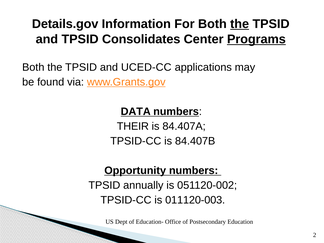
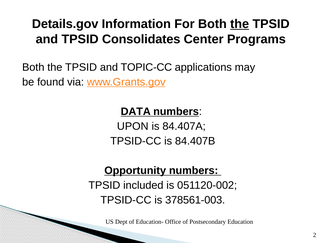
Programs underline: present -> none
UCED-CC: UCED-CC -> TOPIC-CC
THEIR: THEIR -> UPON
annually: annually -> included
011120-003: 011120-003 -> 378561-003
